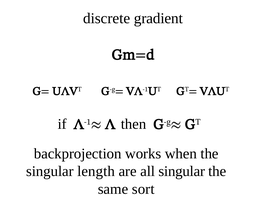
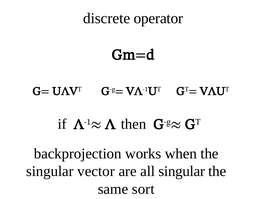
gradient: gradient -> operator
length: length -> vector
